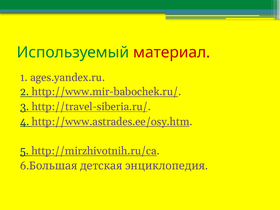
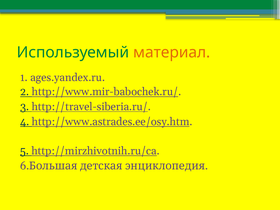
материал colour: red -> orange
